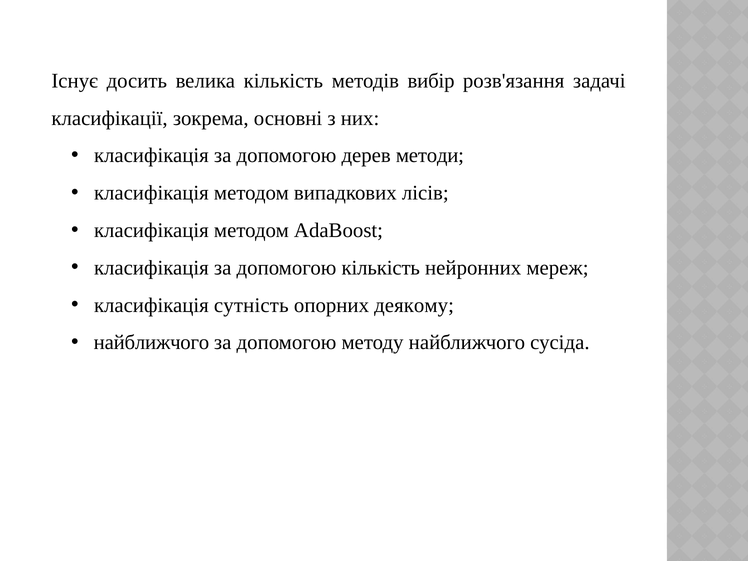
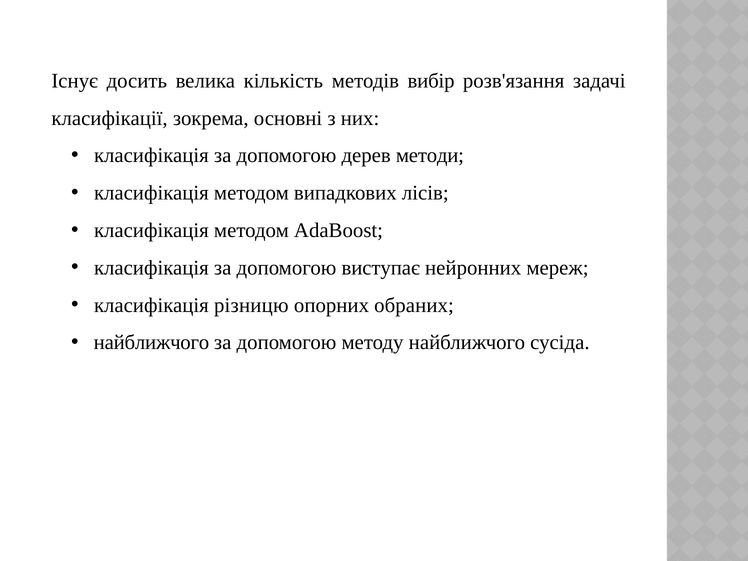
допомогою кількість: кількість -> виступає
сутність: сутність -> різницю
деякому: деякому -> обраних
